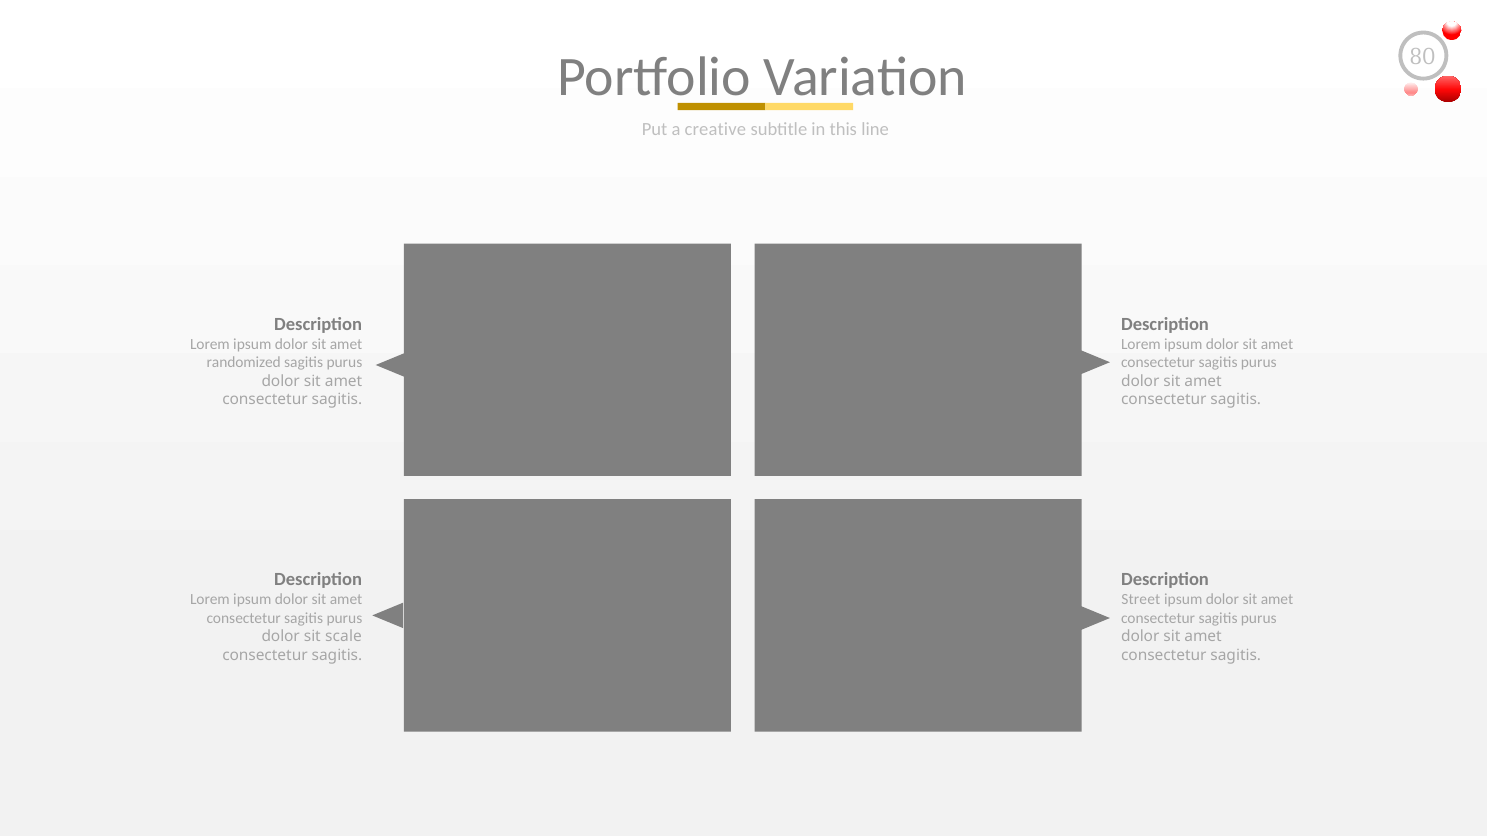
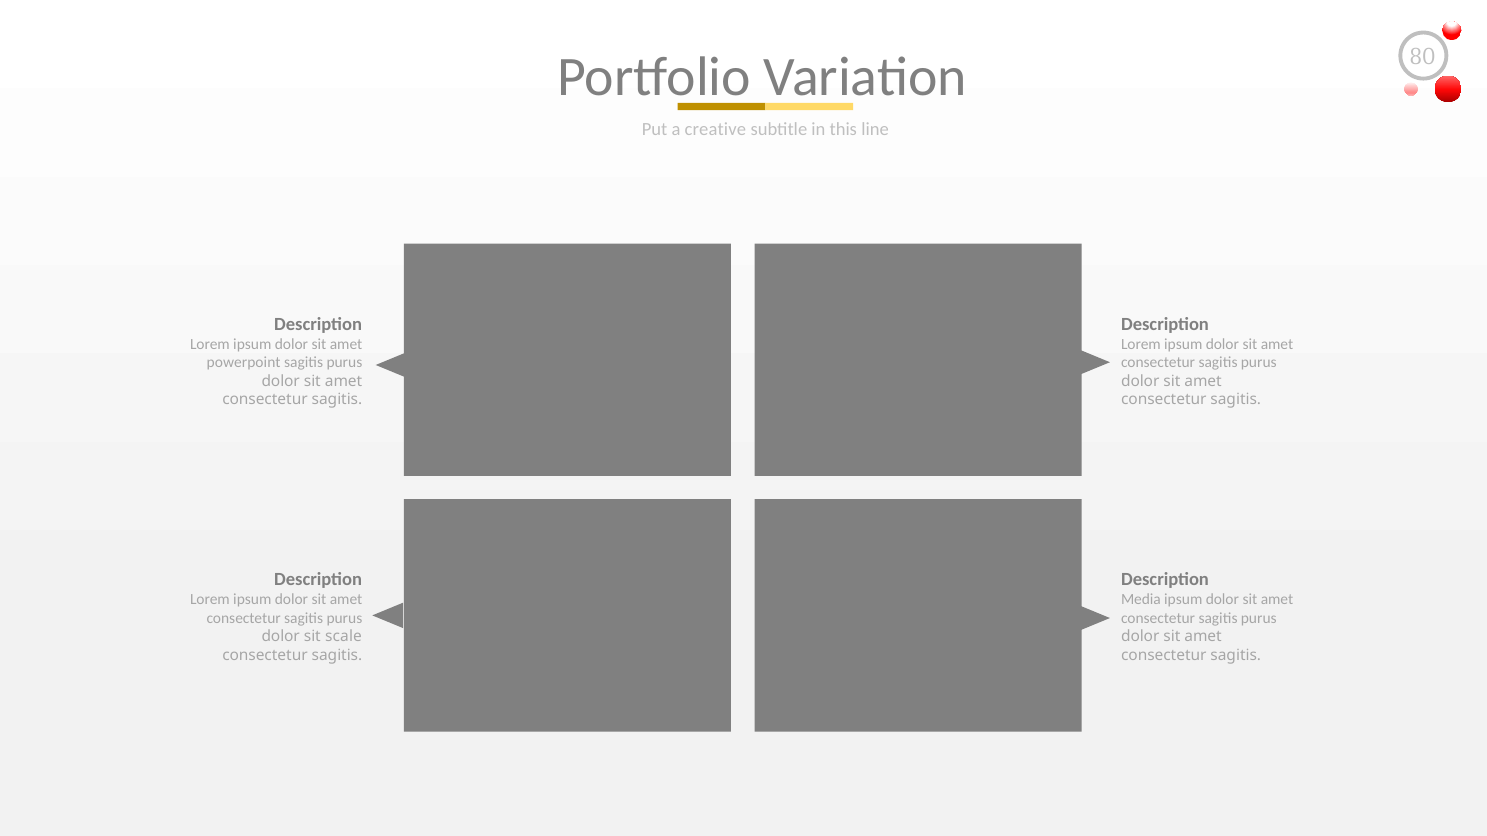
randomized: randomized -> powerpoint
Street: Street -> Media
